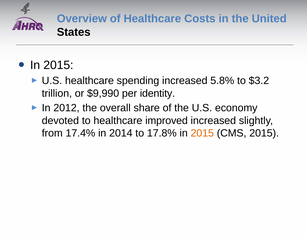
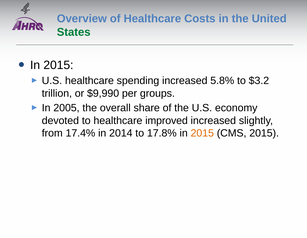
States colour: black -> green
identity: identity -> groups
2012: 2012 -> 2005
